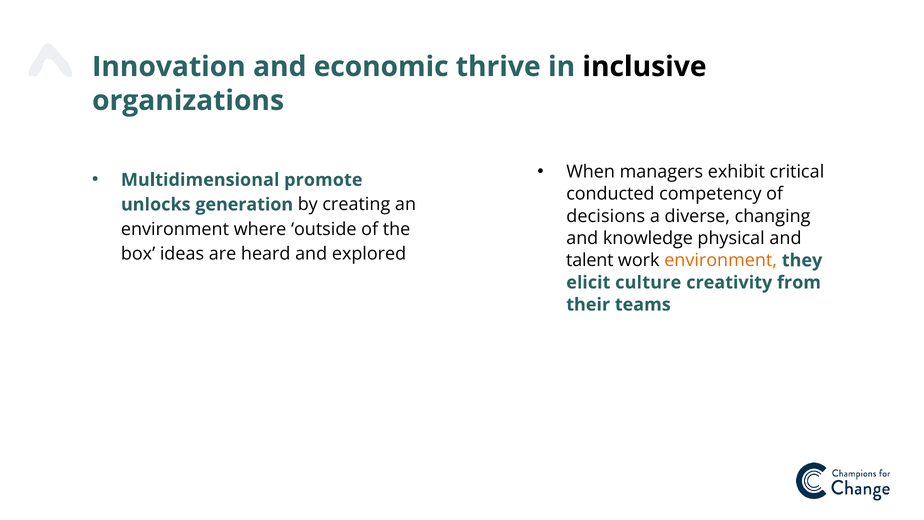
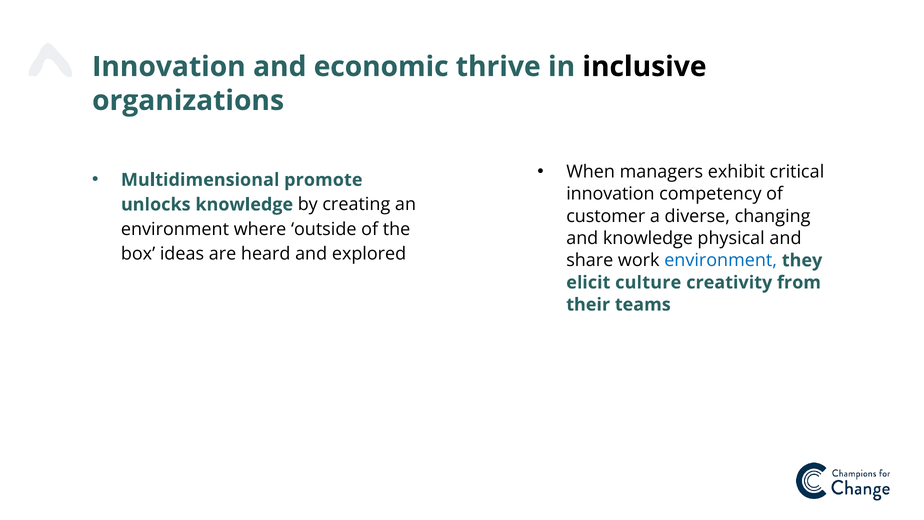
conducted at (610, 194): conducted -> innovation
unlocks generation: generation -> knowledge
decisions: decisions -> customer
talent: talent -> share
environment at (721, 260) colour: orange -> blue
